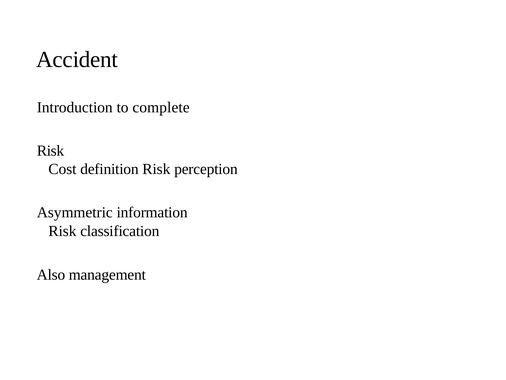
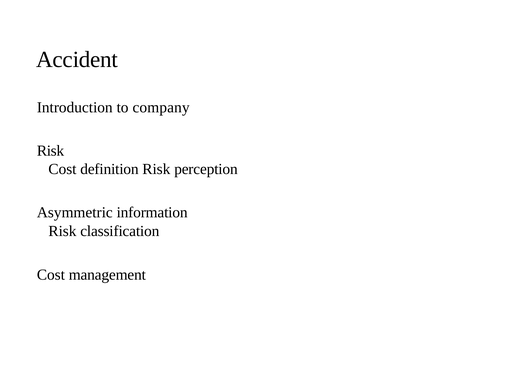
complete: complete -> company
Also at (51, 275): Also -> Cost
